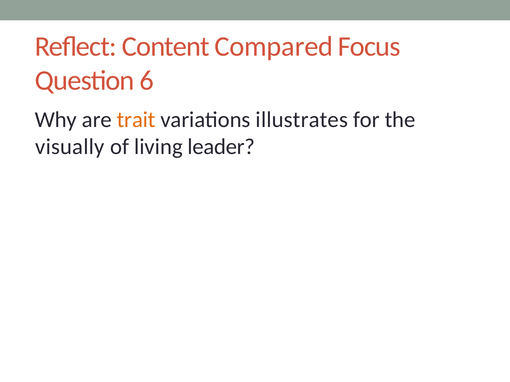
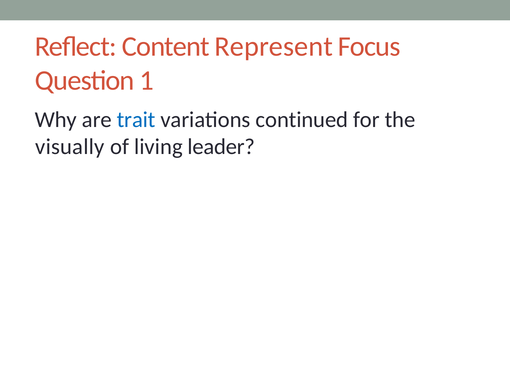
Compared: Compared -> Represent
6: 6 -> 1
trait colour: orange -> blue
illustrates: illustrates -> continued
